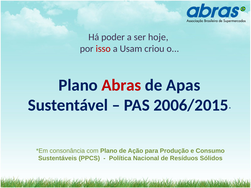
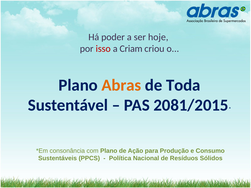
Usam: Usam -> Criam
Abras colour: red -> orange
Apas: Apas -> Toda
2006/2015: 2006/2015 -> 2081/2015
